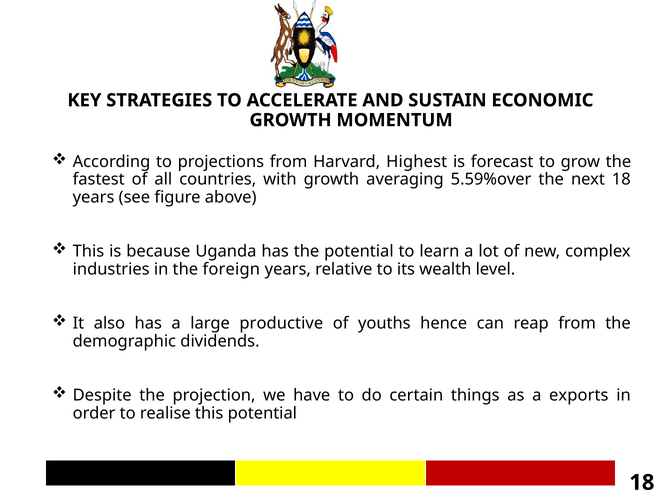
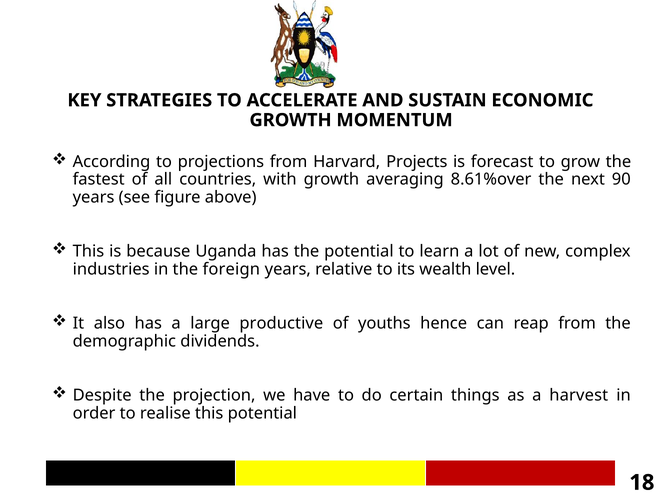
Highest: Highest -> Projects
5.59%over: 5.59%over -> 8.61%over
next 18: 18 -> 90
exports: exports -> harvest
